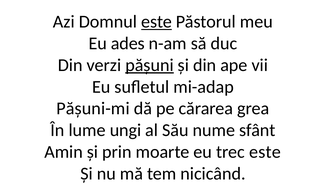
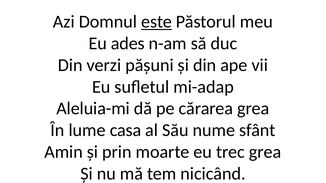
pășuni underline: present -> none
Pășuni-mi: Pășuni-mi -> Aleluia-mi
ungi: ungi -> casa
trec este: este -> grea
